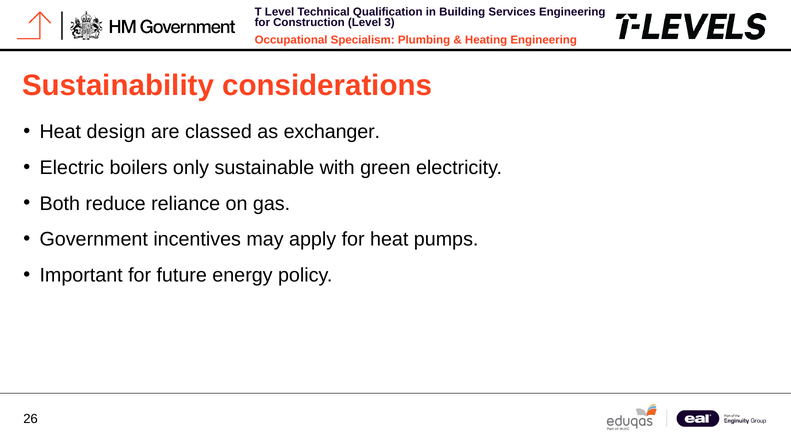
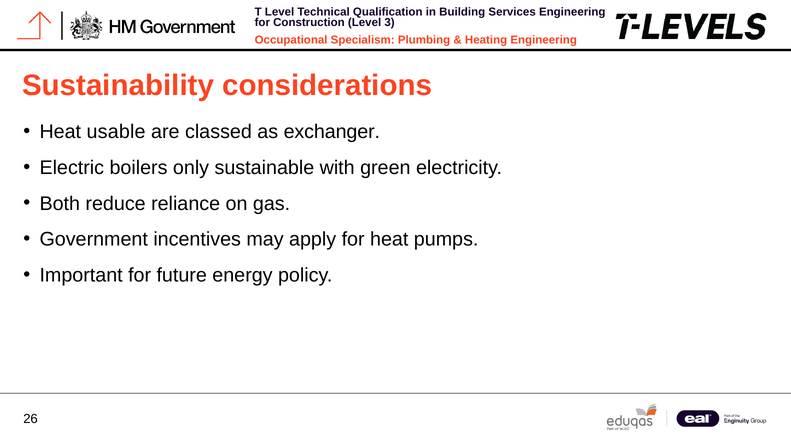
design: design -> usable
